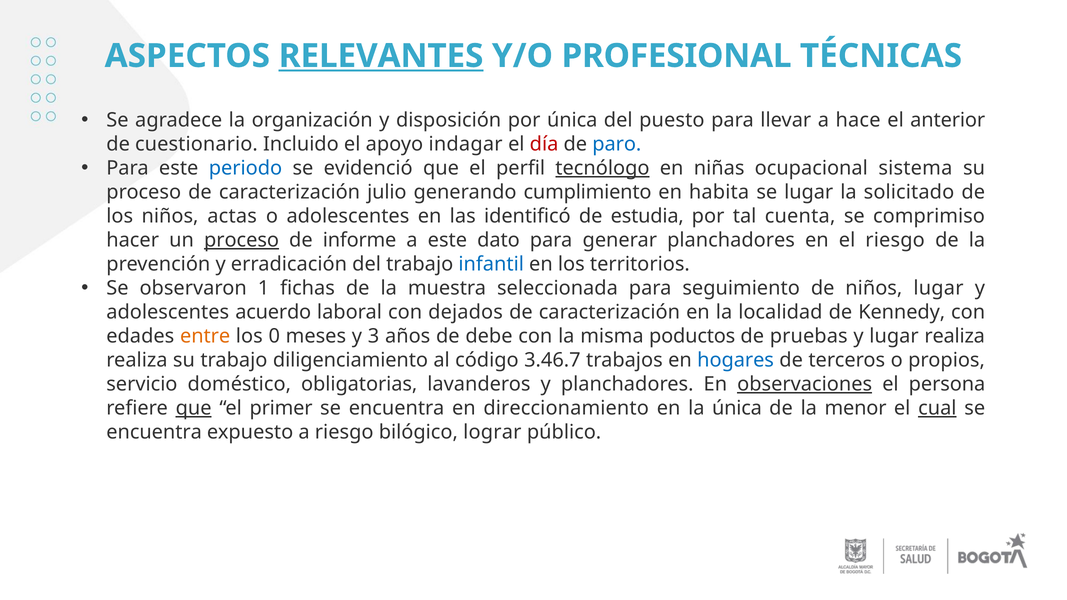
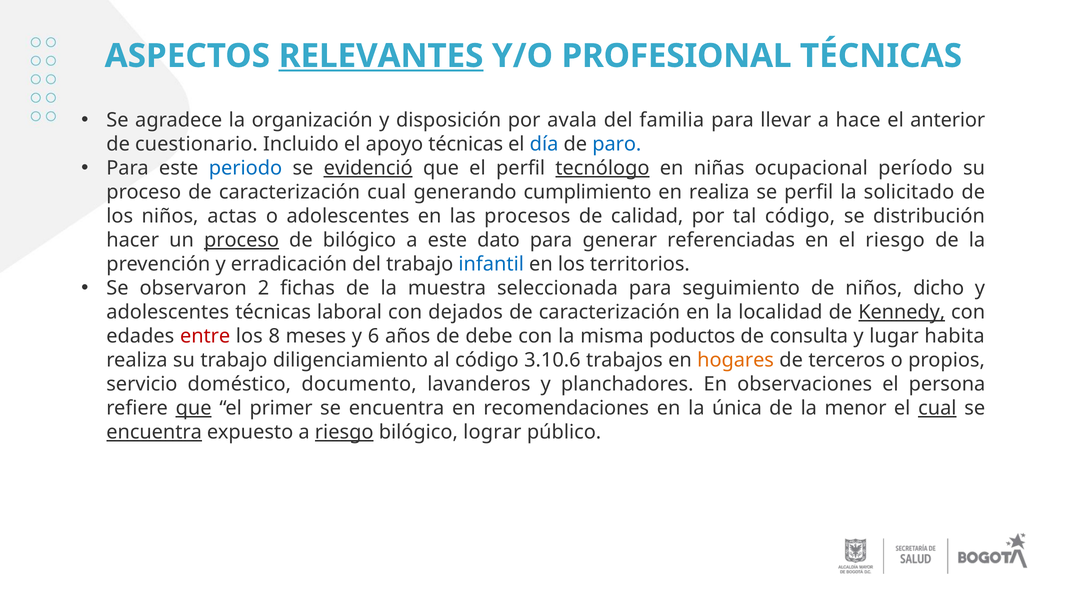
por única: única -> avala
puesto: puesto -> familia
apoyo indagar: indagar -> técnicas
día colour: red -> blue
evidenció underline: none -> present
sistema: sistema -> período
caracterización julio: julio -> cual
en habita: habita -> realiza
se lugar: lugar -> perfil
identificó: identificó -> procesos
estudia: estudia -> calidad
tal cuenta: cuenta -> código
comprimiso: comprimiso -> distribución
de informe: informe -> bilógico
generar planchadores: planchadores -> referenciadas
1: 1 -> 2
niños lugar: lugar -> dicho
adolescentes acuerdo: acuerdo -> técnicas
Kennedy underline: none -> present
entre colour: orange -> red
0: 0 -> 8
3: 3 -> 6
pruebas: pruebas -> consulta
lugar realiza: realiza -> habita
3.46.7: 3.46.7 -> 3.10.6
hogares colour: blue -> orange
obligatorias: obligatorias -> documento
observaciones underline: present -> none
direccionamiento: direccionamiento -> recomendaciones
encuentra at (154, 432) underline: none -> present
riesgo at (344, 432) underline: none -> present
